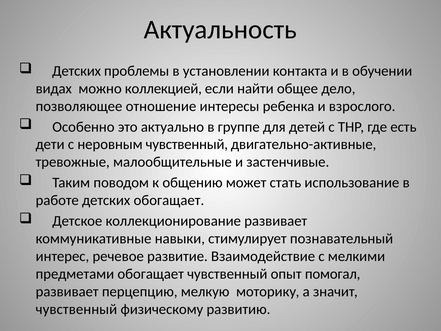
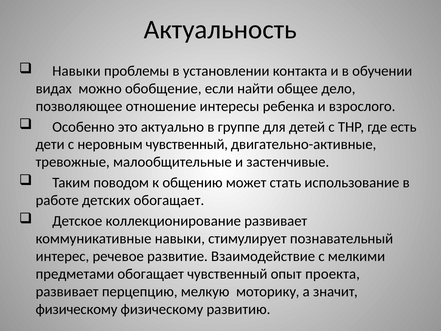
Детских at (77, 71): Детских -> Навыки
коллекцией: коллекцией -> обобщение
помогал: помогал -> проекта
чувственный at (76, 309): чувственный -> физическому
